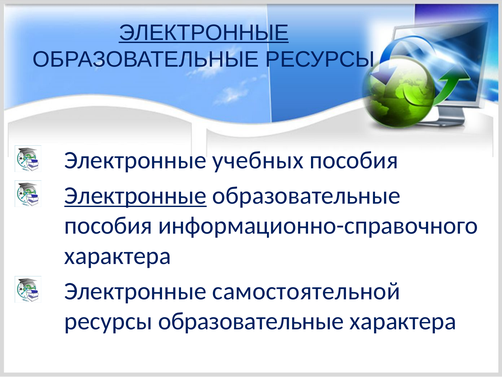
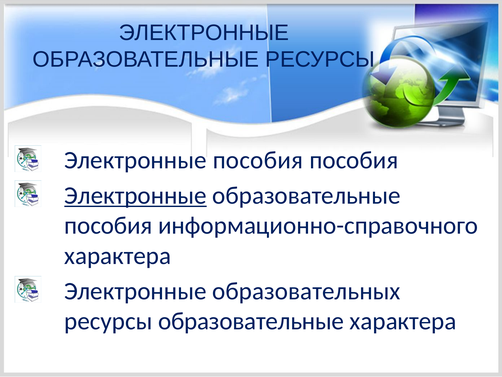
ЭЛЕКТРОННЫЕ at (204, 33) underline: present -> none
Электронные учебных: учебных -> пособия
самостоятельной: самостоятельной -> образовательных
